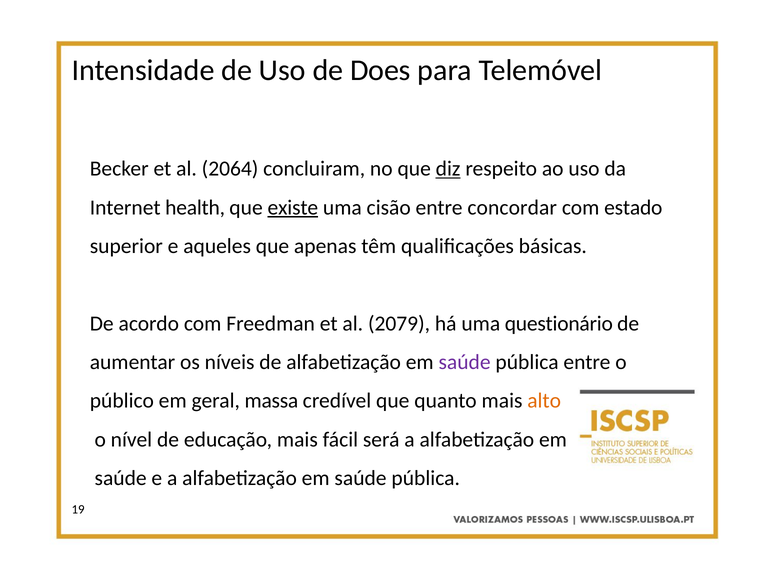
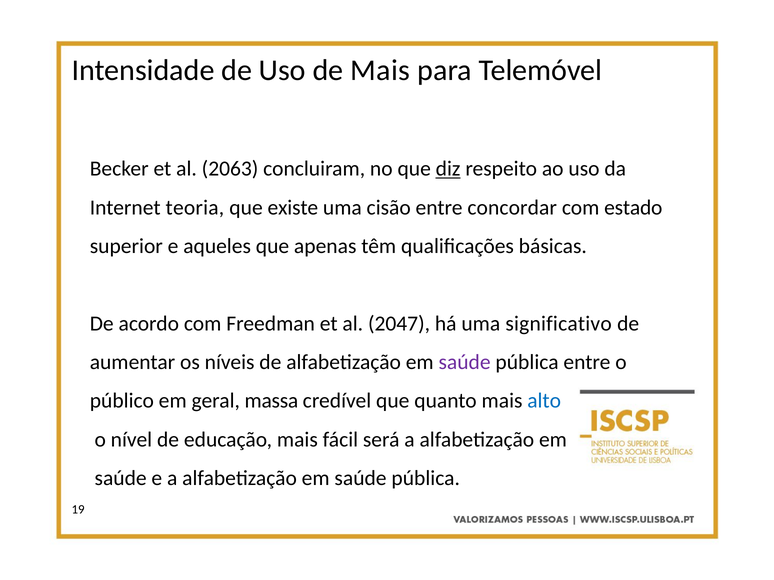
de Does: Does -> Mais
2064: 2064 -> 2063
health: health -> teoria
existe underline: present -> none
2079: 2079 -> 2047
questionário: questionário -> significativo
alto colour: orange -> blue
